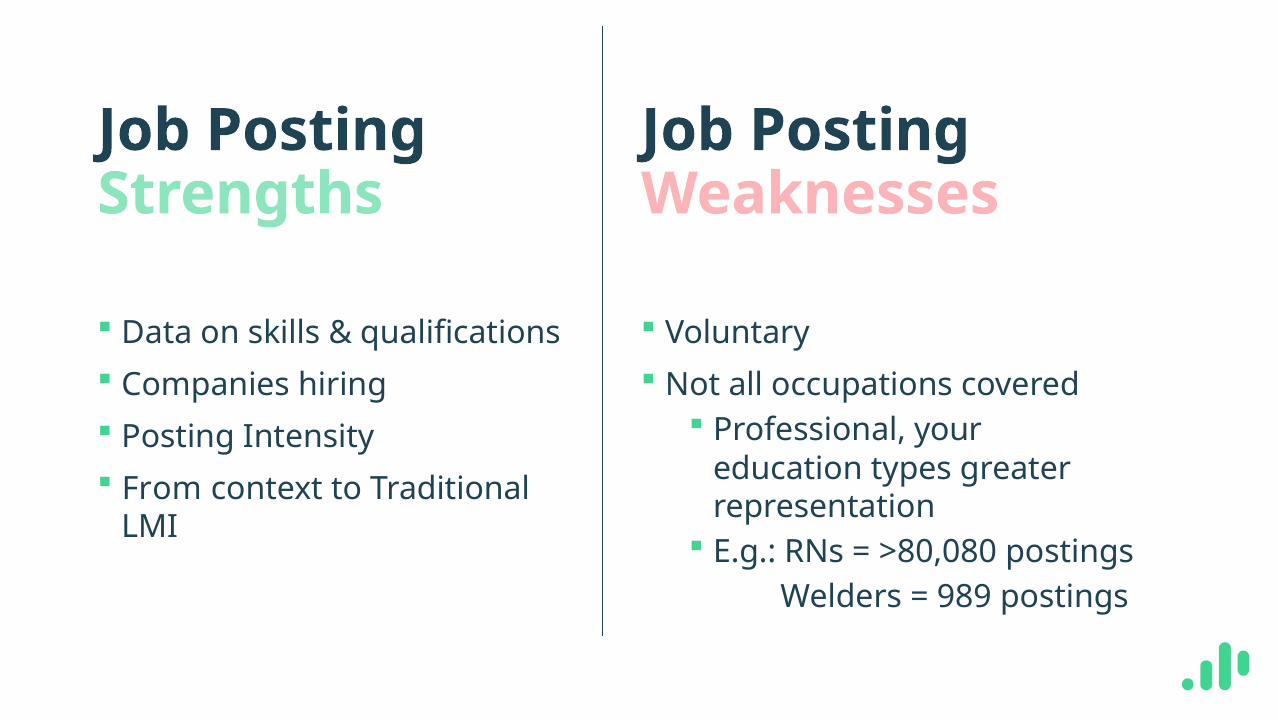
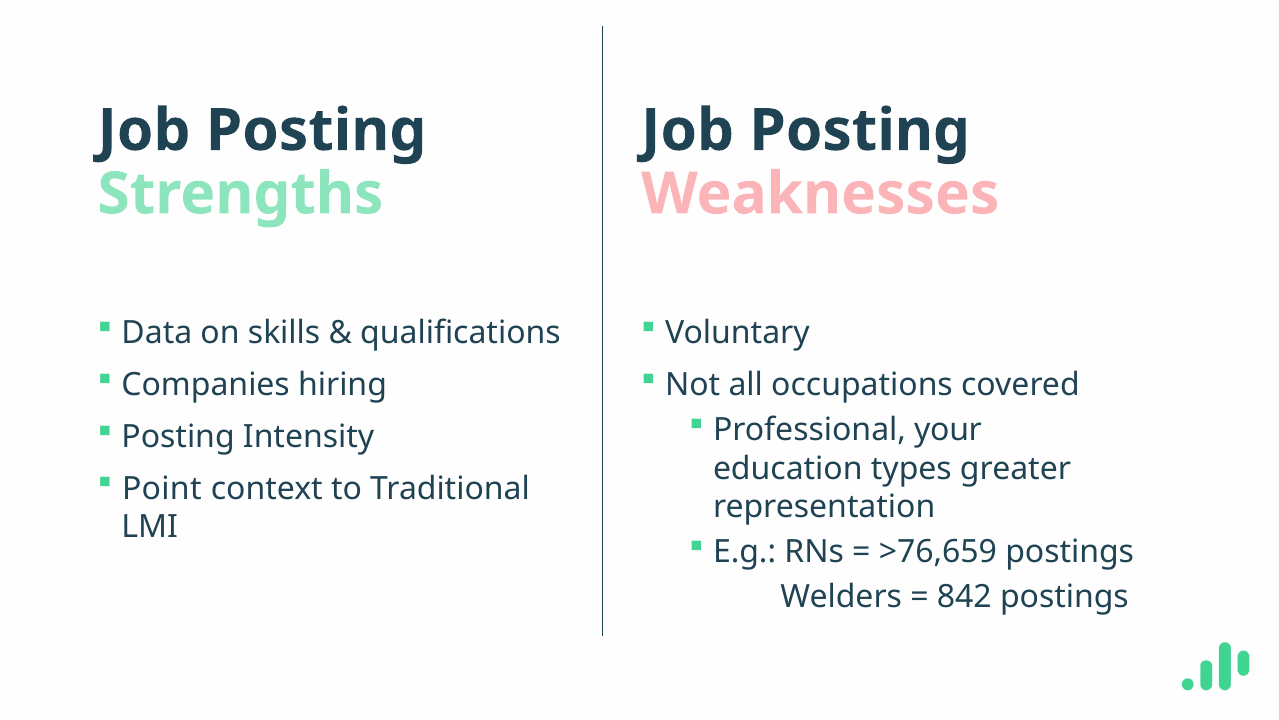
From: From -> Point
>80,080: >80,080 -> >76,659
989: 989 -> 842
